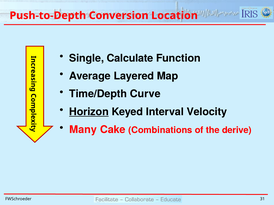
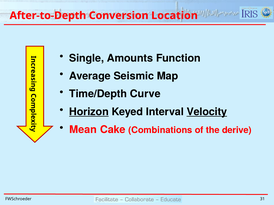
Push-to-Depth: Push-to-Depth -> After-to-Depth
Calculate: Calculate -> Amounts
Layered: Layered -> Seismic
Velocity underline: none -> present
Many: Many -> Mean
